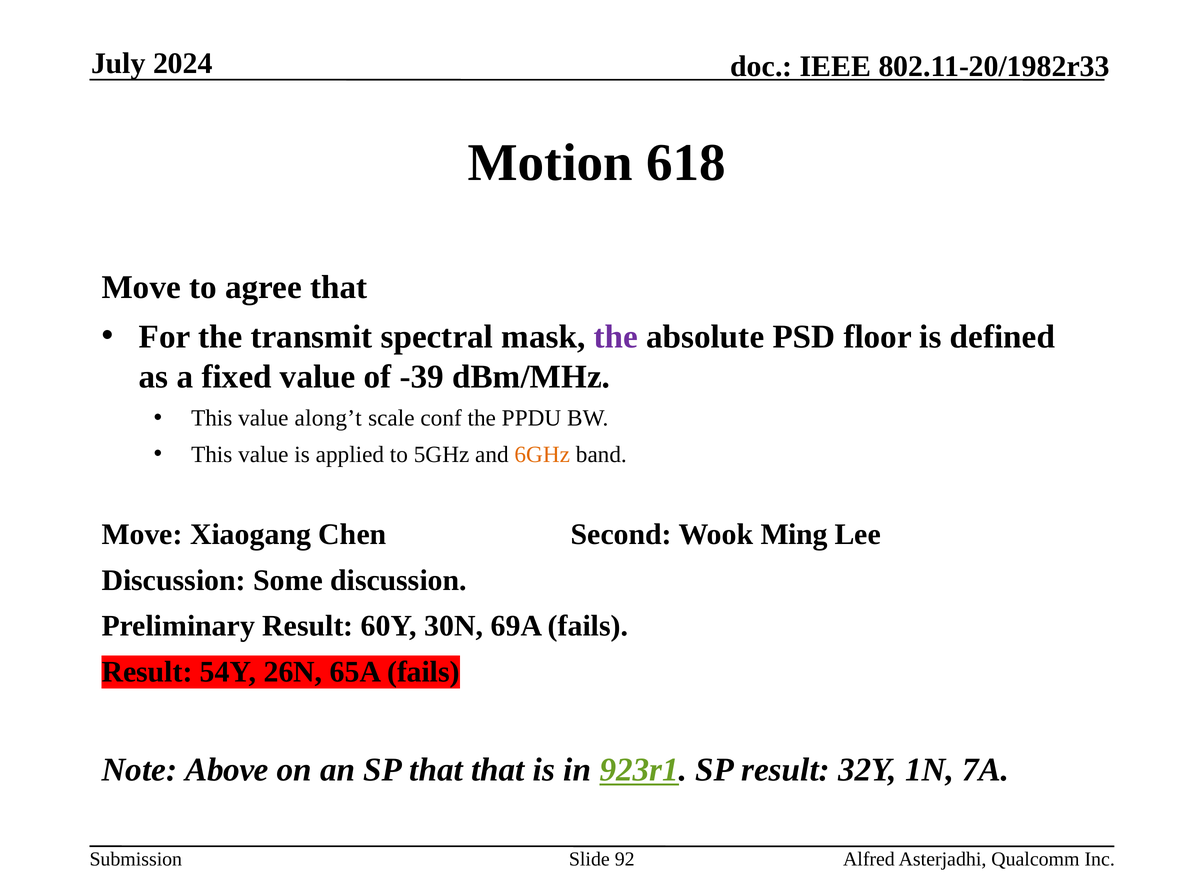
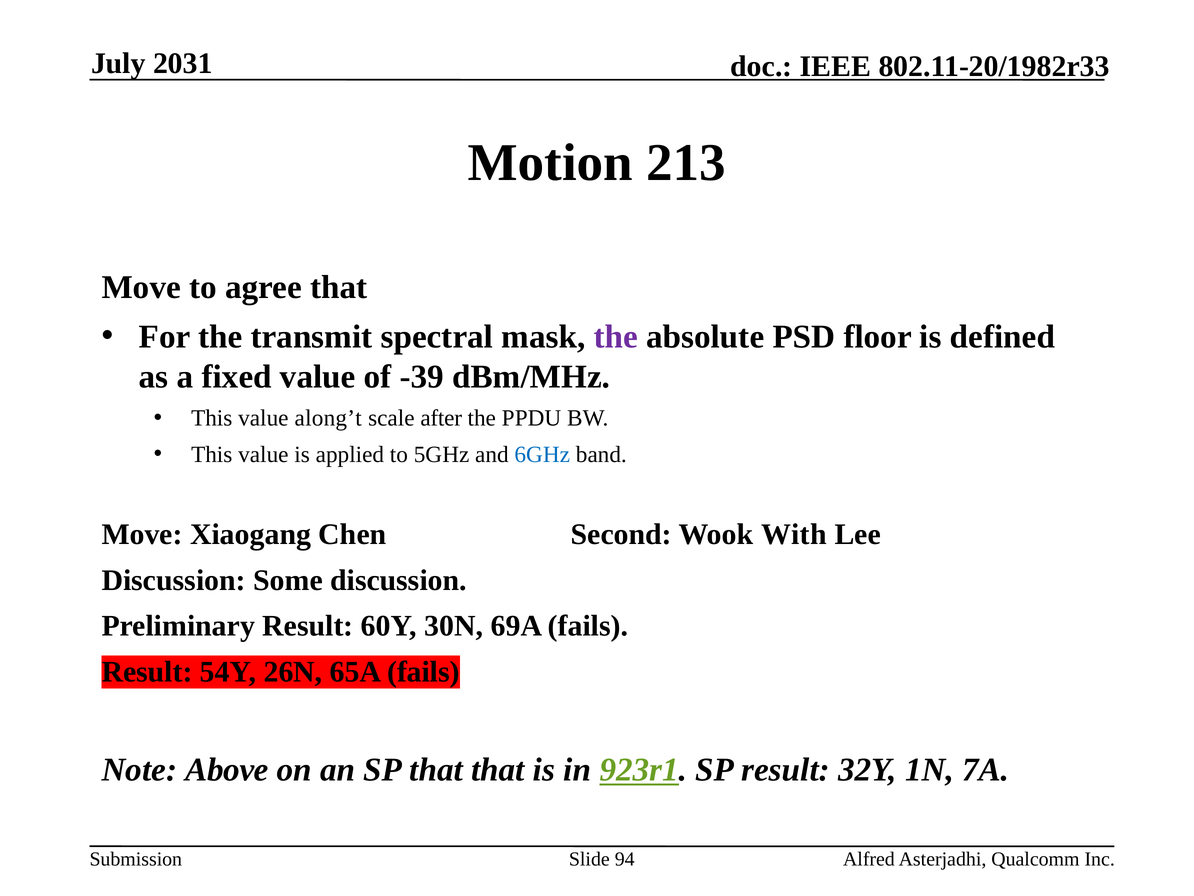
2024: 2024 -> 2031
618: 618 -> 213
conf: conf -> after
6GHz colour: orange -> blue
Ming: Ming -> With
92: 92 -> 94
